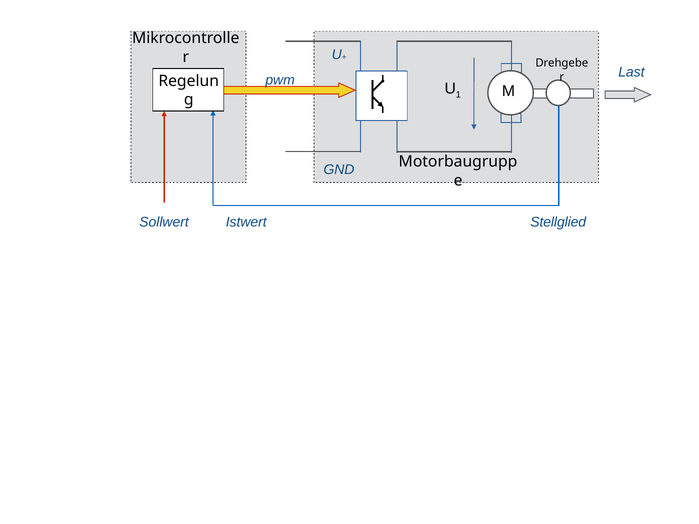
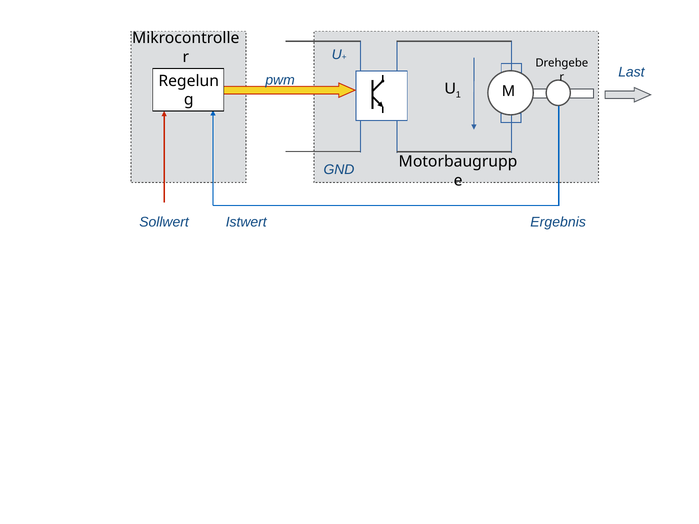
Stellglied: Stellglied -> Ergebnis
